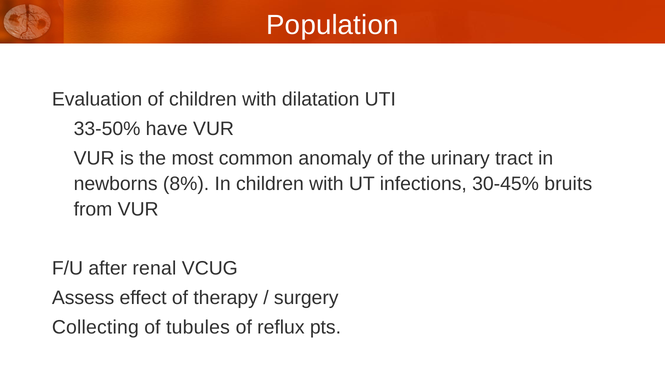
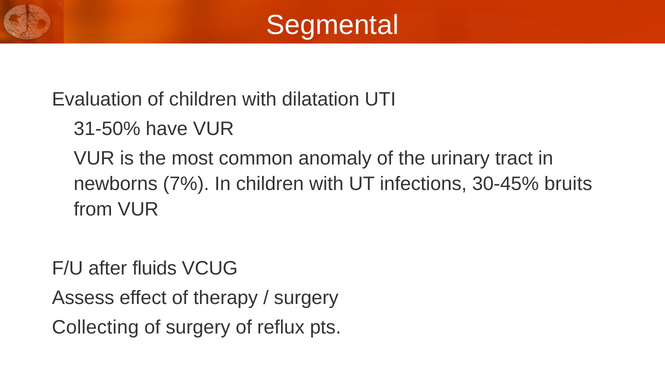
Population: Population -> Segmental
33-50%: 33-50% -> 31-50%
8%: 8% -> 7%
renal: renal -> fluids
of tubules: tubules -> surgery
